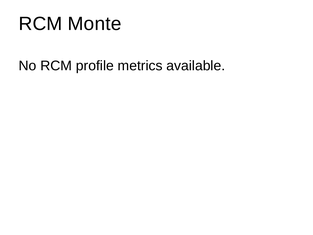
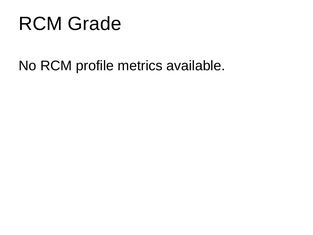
Monte: Monte -> Grade
